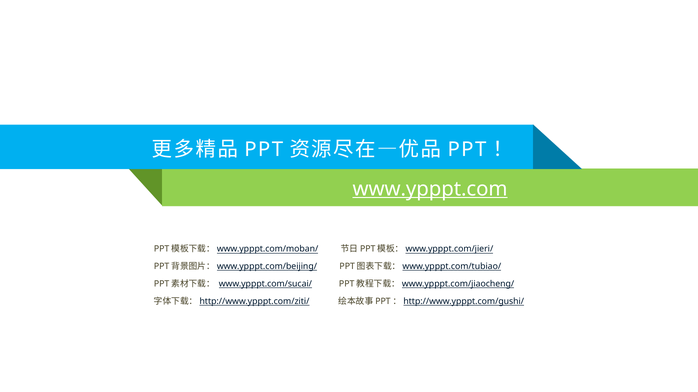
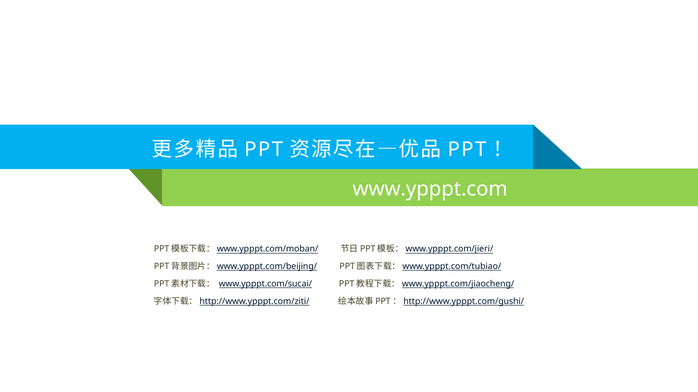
www.ypppt.com underline: present -> none
